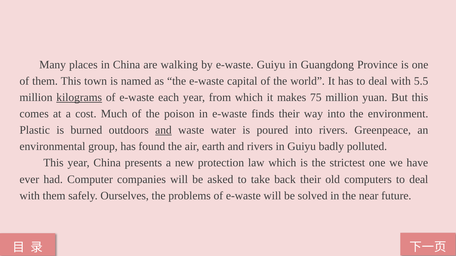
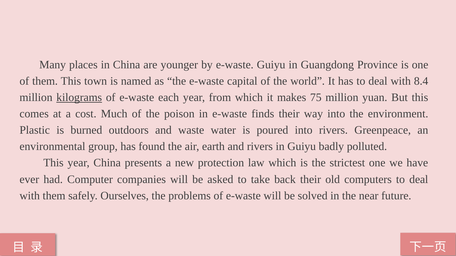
walking: walking -> younger
5.5: 5.5 -> 8.4
and at (163, 130) underline: present -> none
